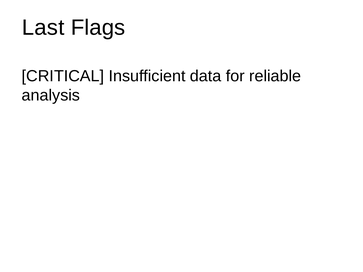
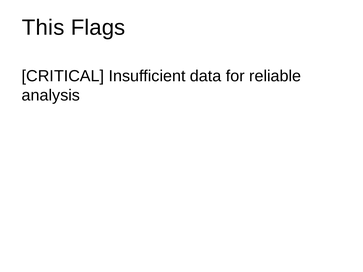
Last: Last -> This
